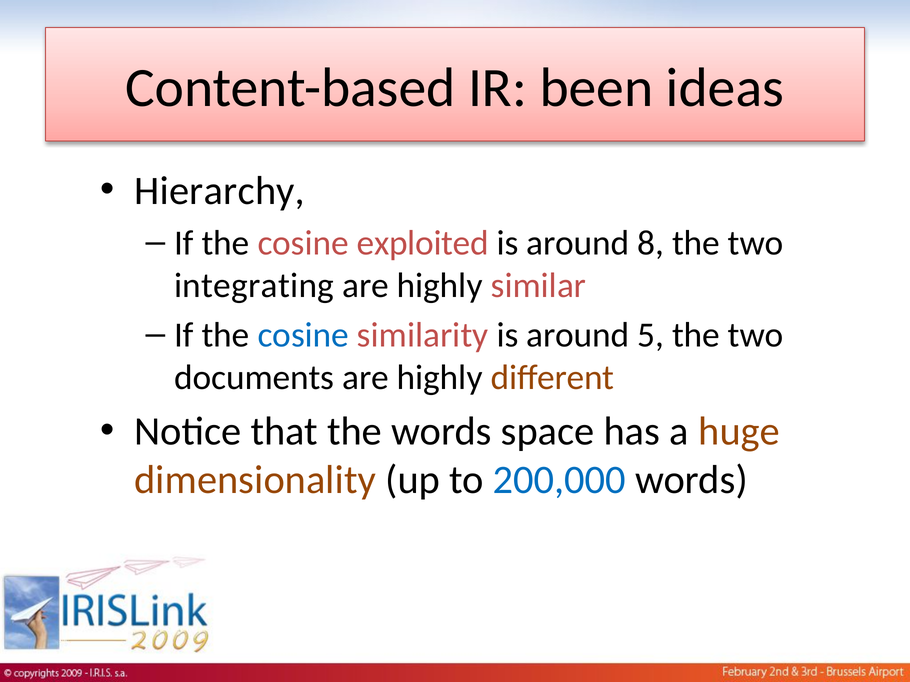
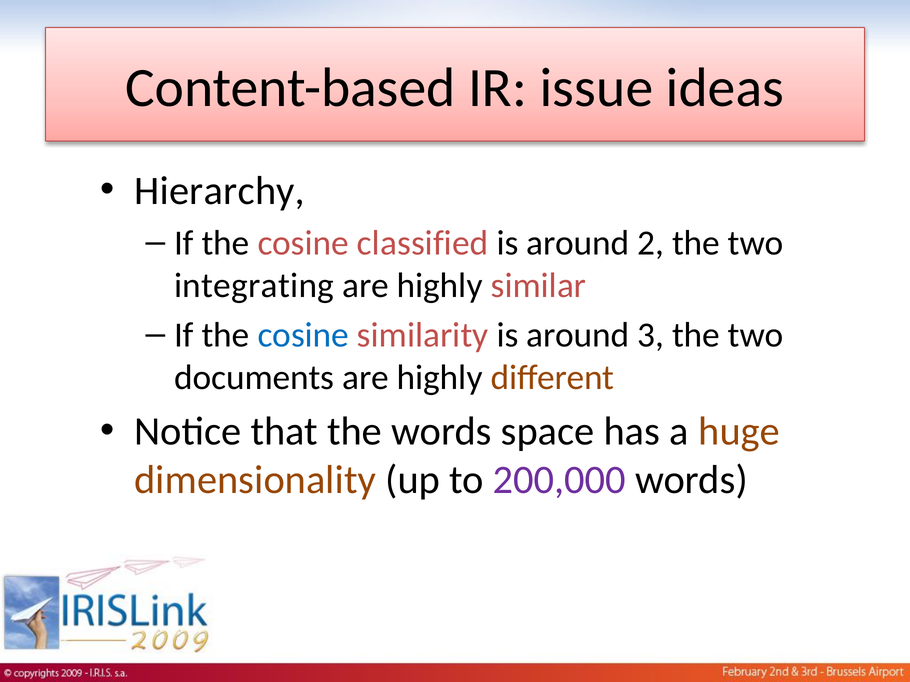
been: been -> issue
exploited: exploited -> classified
8: 8 -> 2
5: 5 -> 3
200,000 colour: blue -> purple
